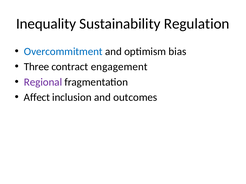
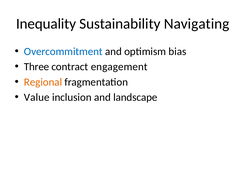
Regulation: Regulation -> Navigating
Regional colour: purple -> orange
Affect: Affect -> Value
outcomes: outcomes -> landscape
